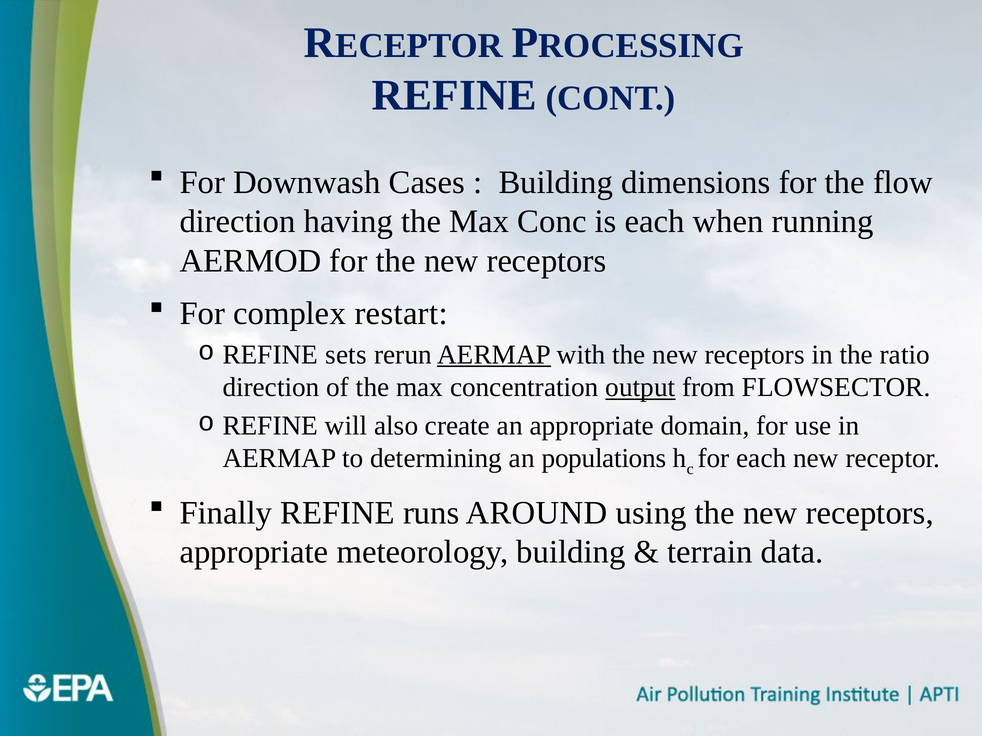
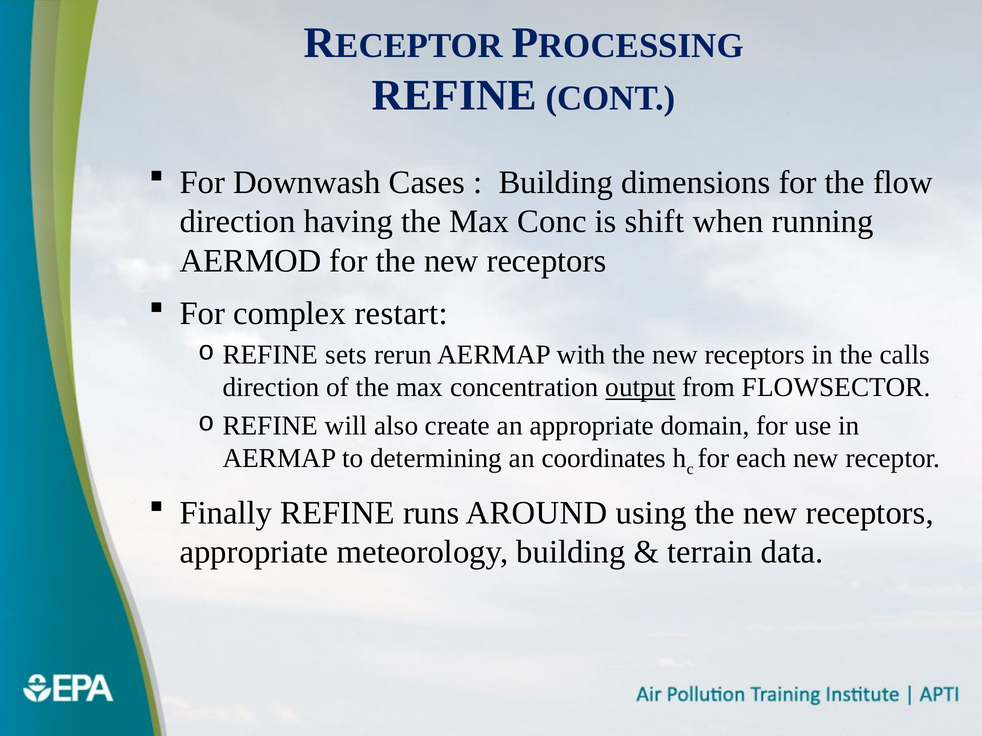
is each: each -> shift
AERMAP at (494, 355) underline: present -> none
ratio: ratio -> calls
populations: populations -> coordinates
